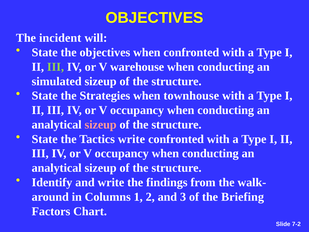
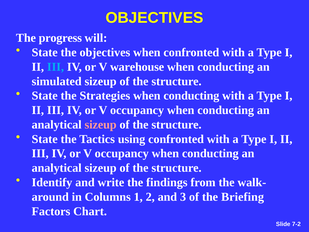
incident: incident -> progress
III at (55, 67) colour: light green -> light blue
Strategies when townhouse: townhouse -> conducting
Tactics write: write -> using
